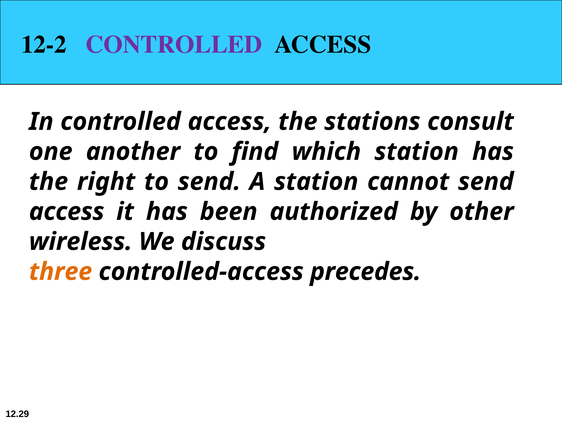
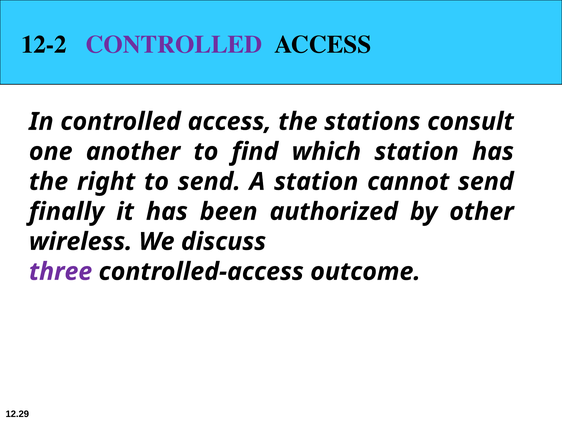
access at (67, 211): access -> finally
three colour: orange -> purple
precedes: precedes -> outcome
